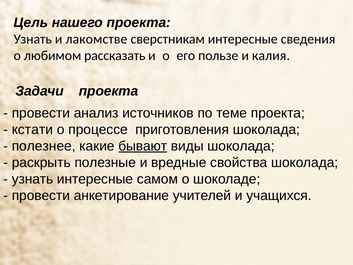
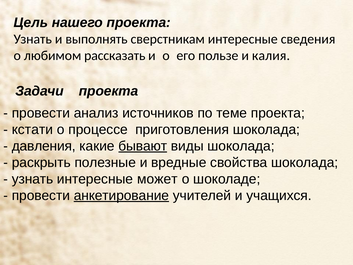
лакомстве: лакомстве -> выполнять
полезнее: полезнее -> давления
самом: самом -> может
анкетирование underline: none -> present
